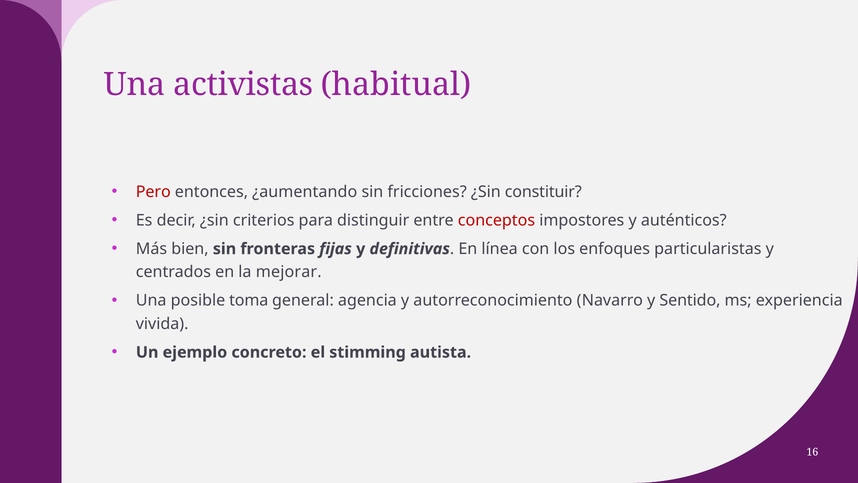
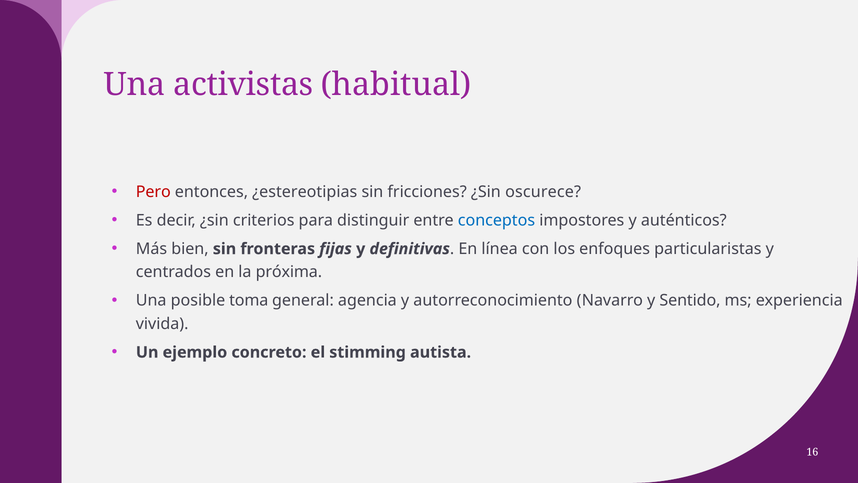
¿aumentando: ¿aumentando -> ¿estereotipias
constituir: constituir -> oscurece
conceptos colour: red -> blue
mejorar: mejorar -> próxima
